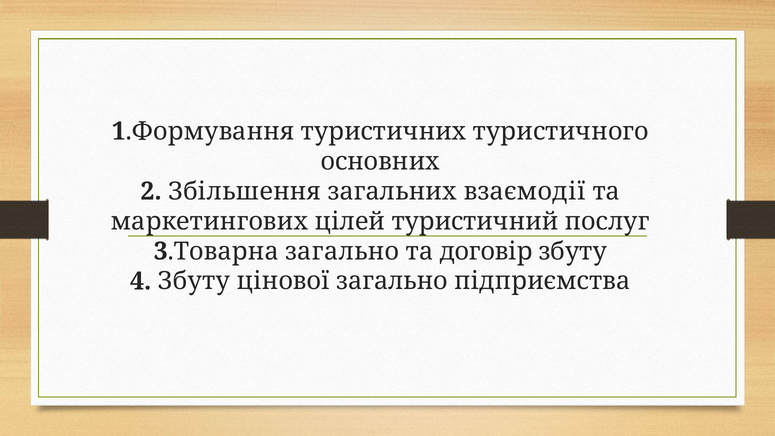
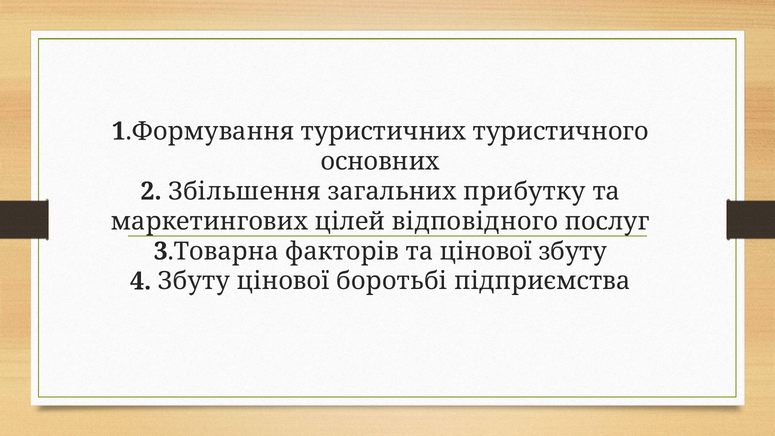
взаємодії: взаємодії -> прибутку
туристичний: туристичний -> відповідного
3.Товарна загально: загально -> факторів
та договір: договір -> цінової
цінової загально: загально -> боротьбі
